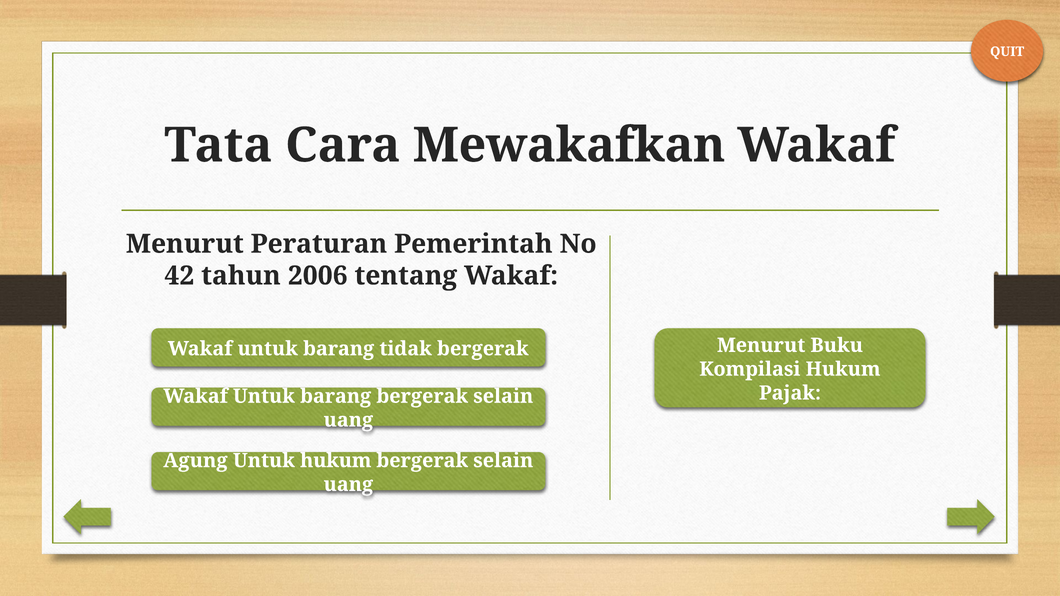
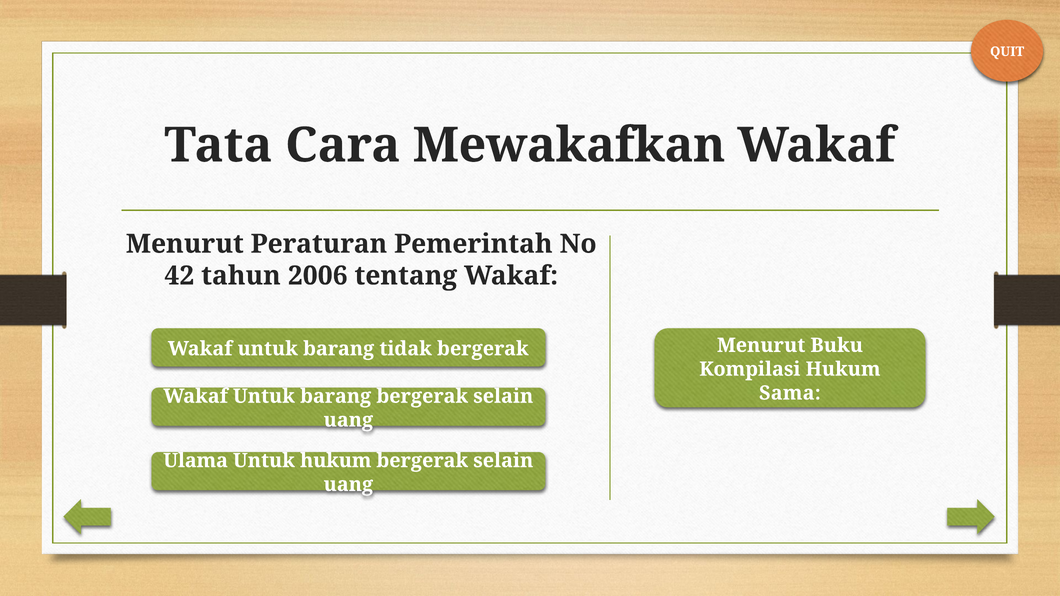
Pajak: Pajak -> Sama
Agung: Agung -> Ulama
